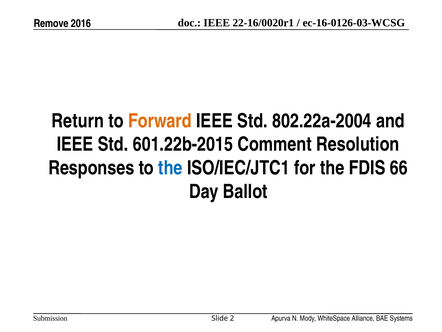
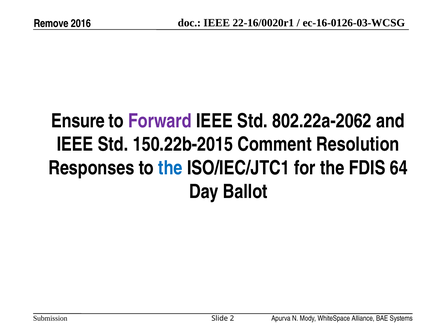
Return: Return -> Ensure
Forward colour: orange -> purple
802.22a-2004: 802.22a-2004 -> 802.22a-2062
601.22b-2015: 601.22b-2015 -> 150.22b-2015
66: 66 -> 64
